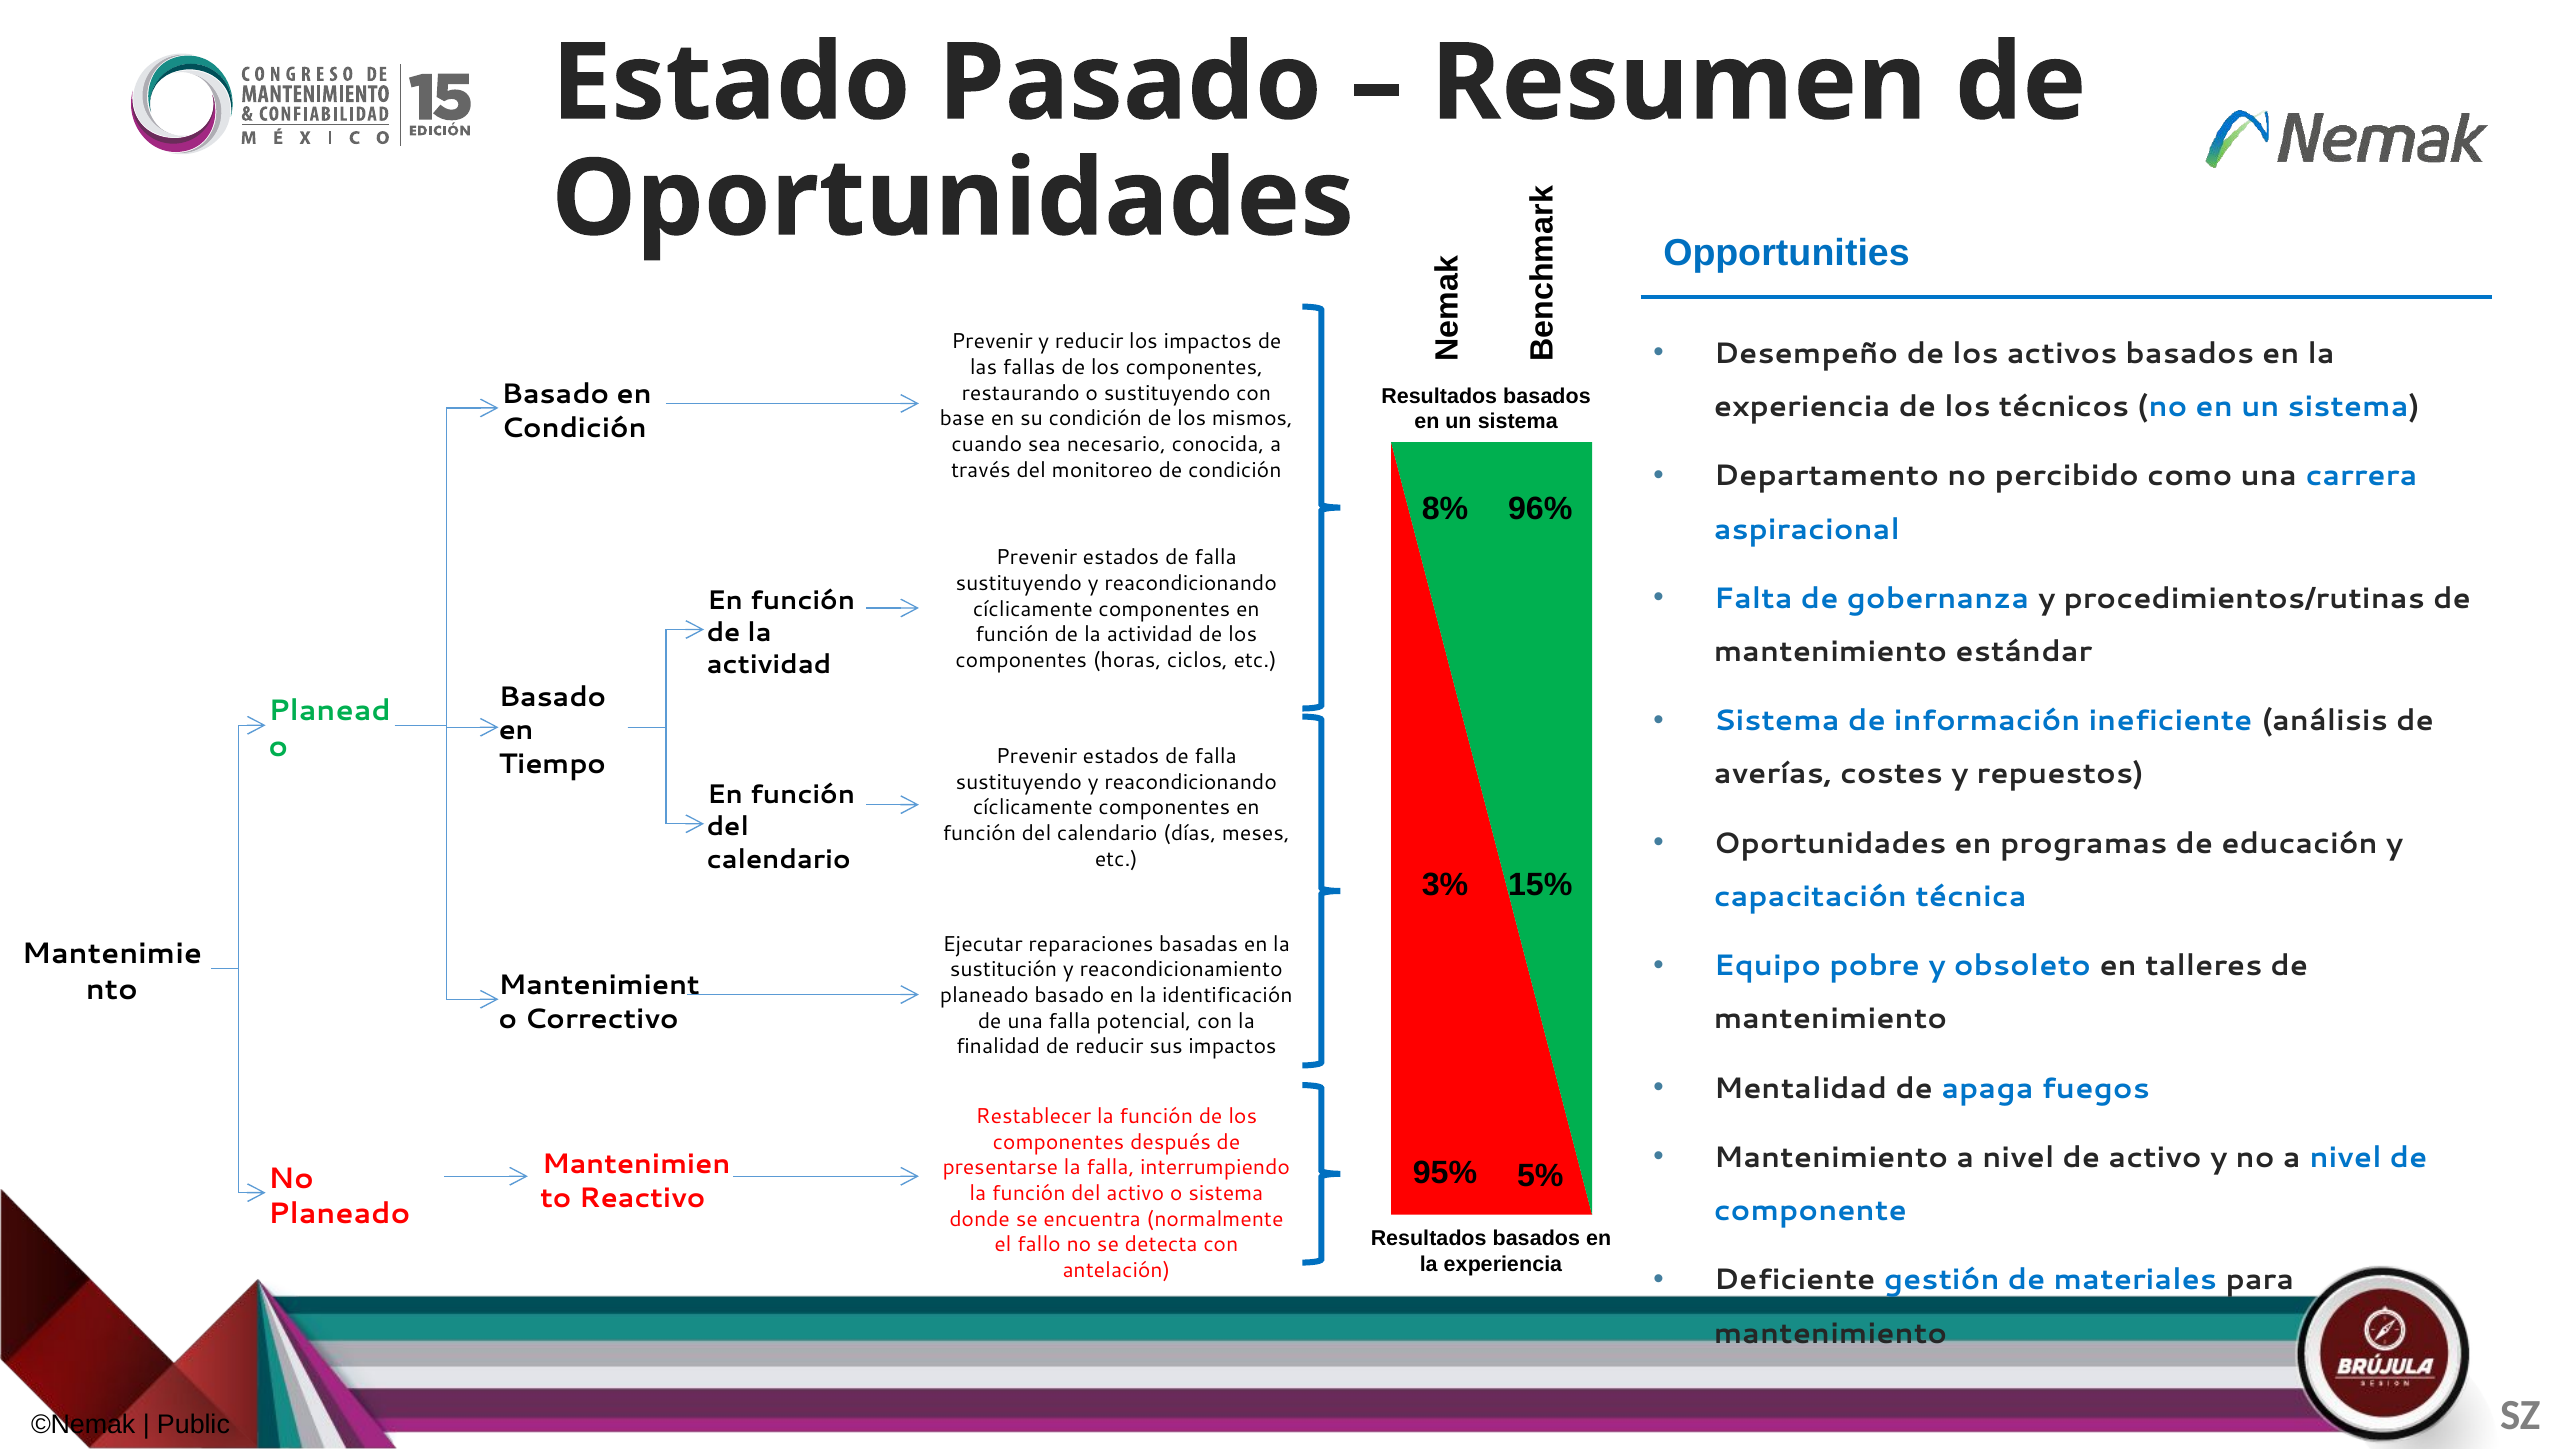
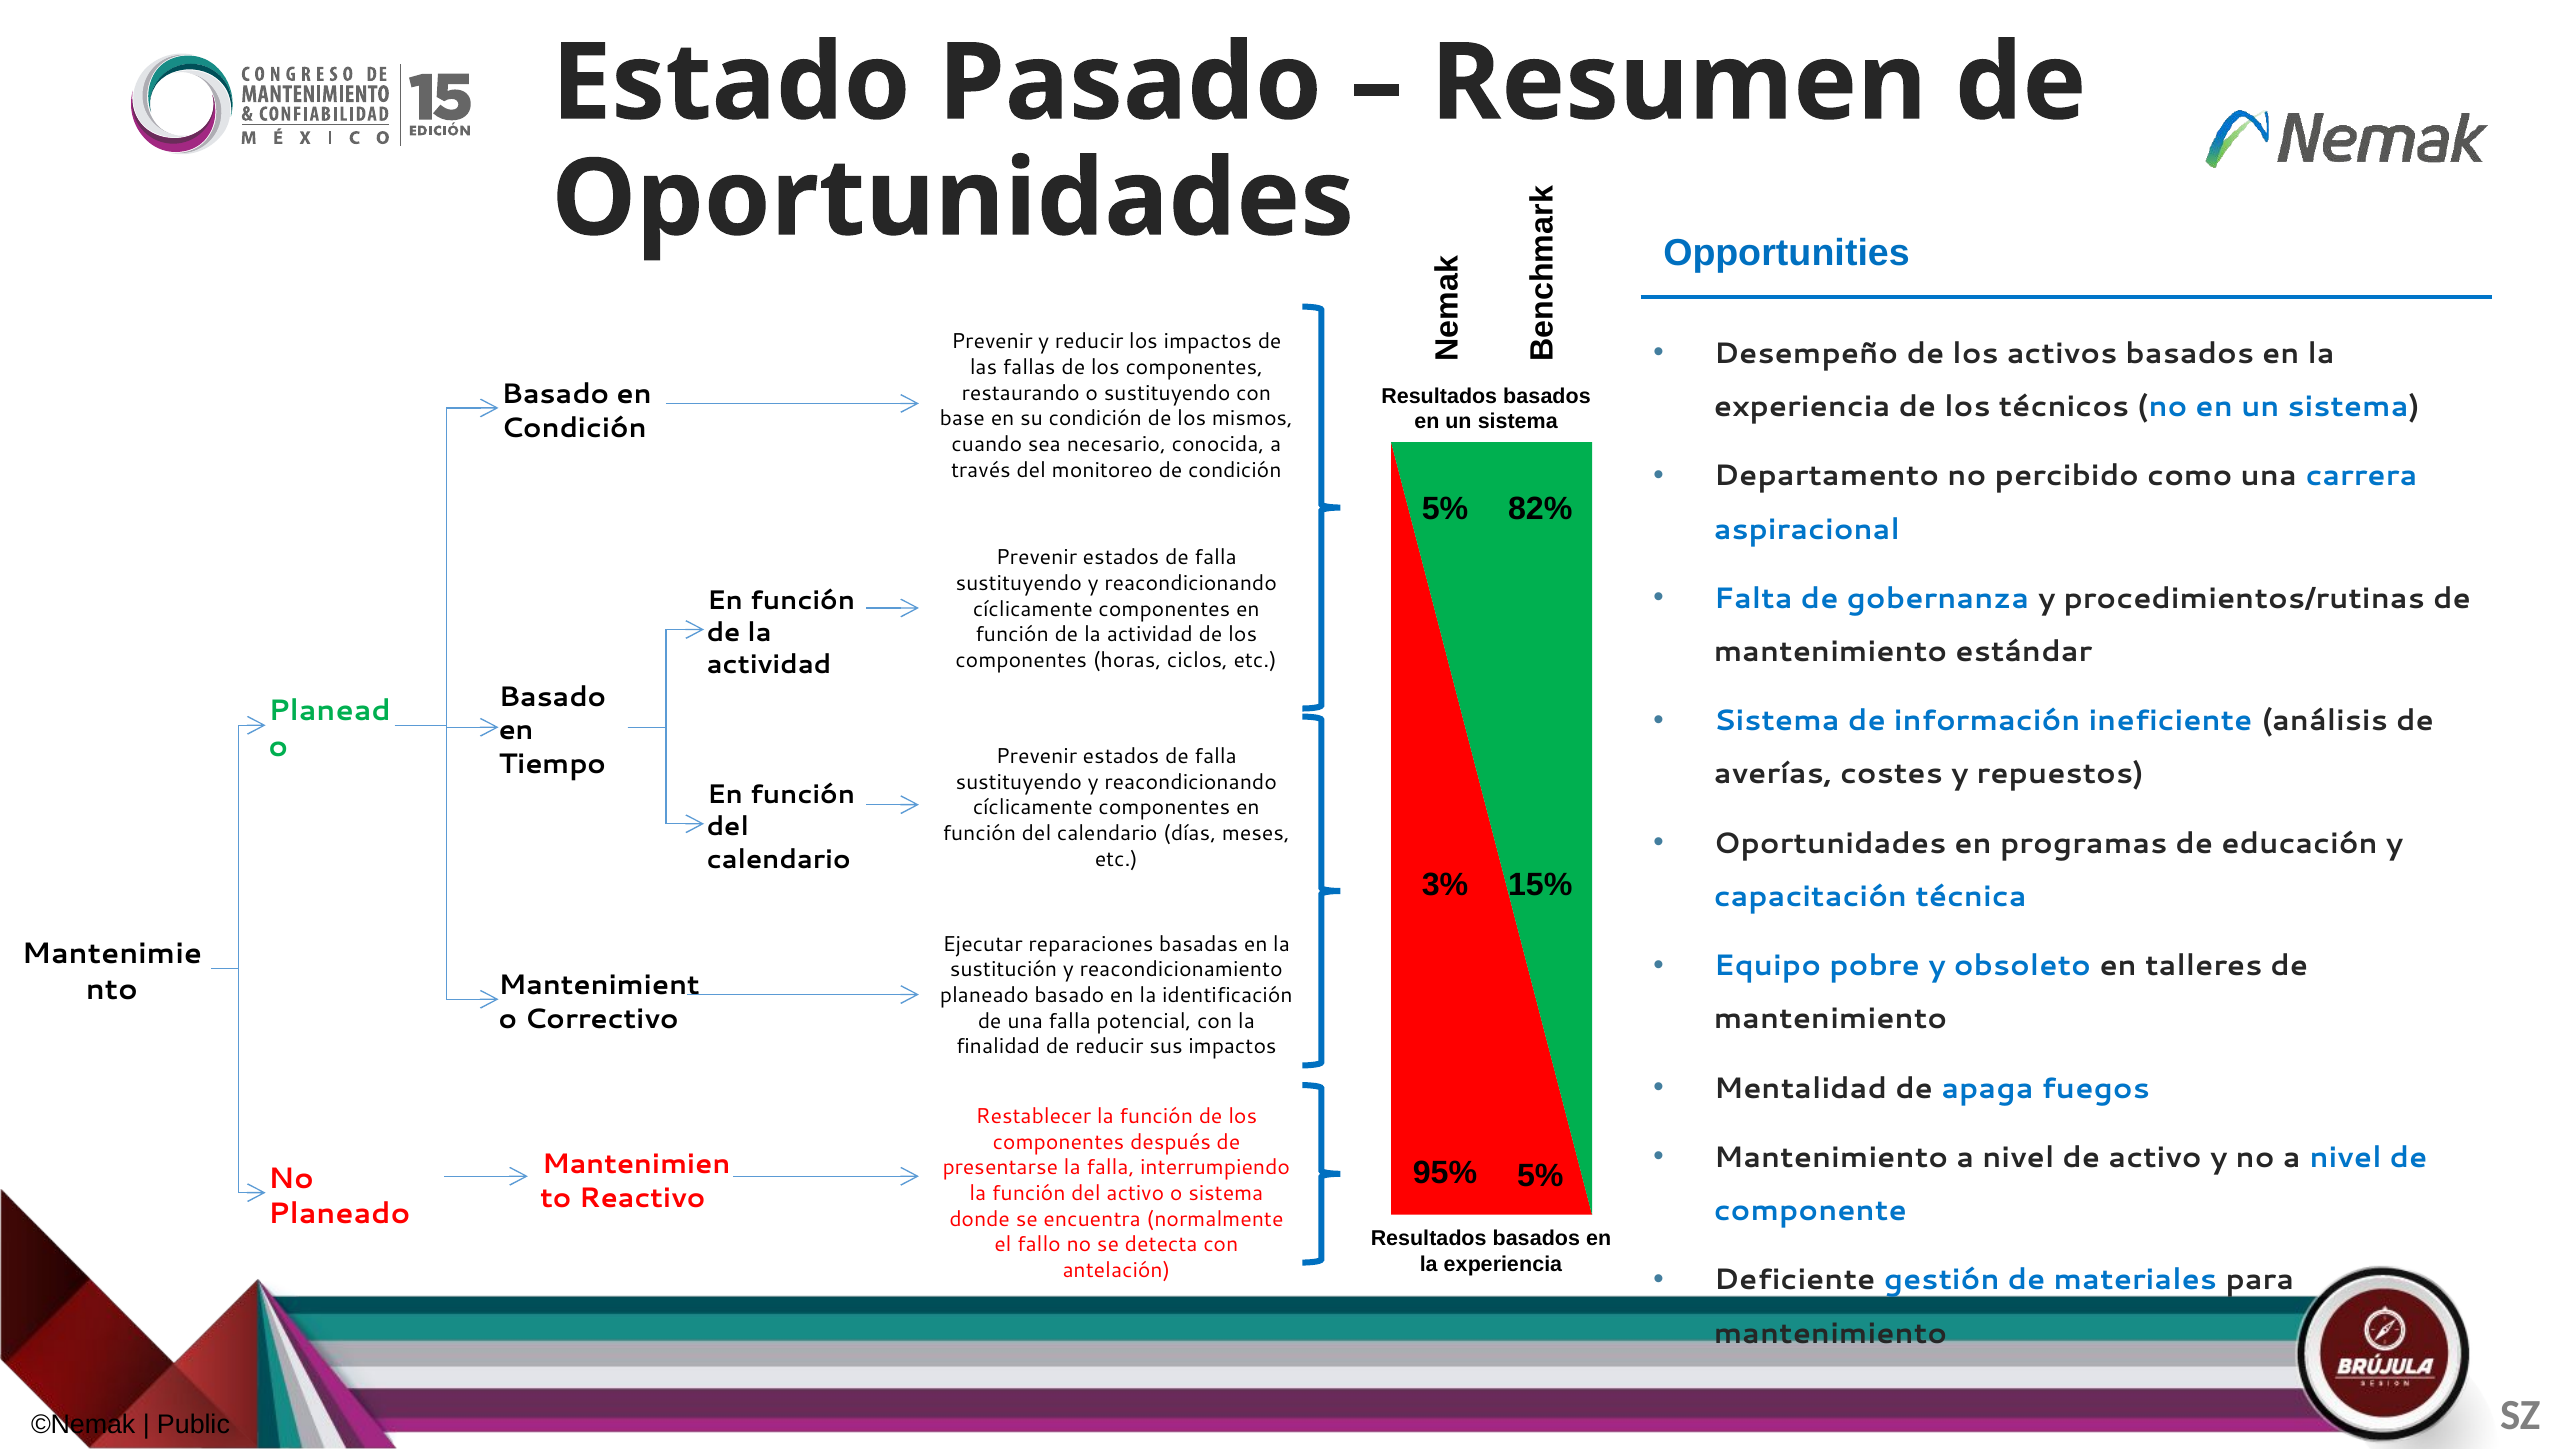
8% at (1445, 509): 8% -> 5%
96%: 96% -> 82%
